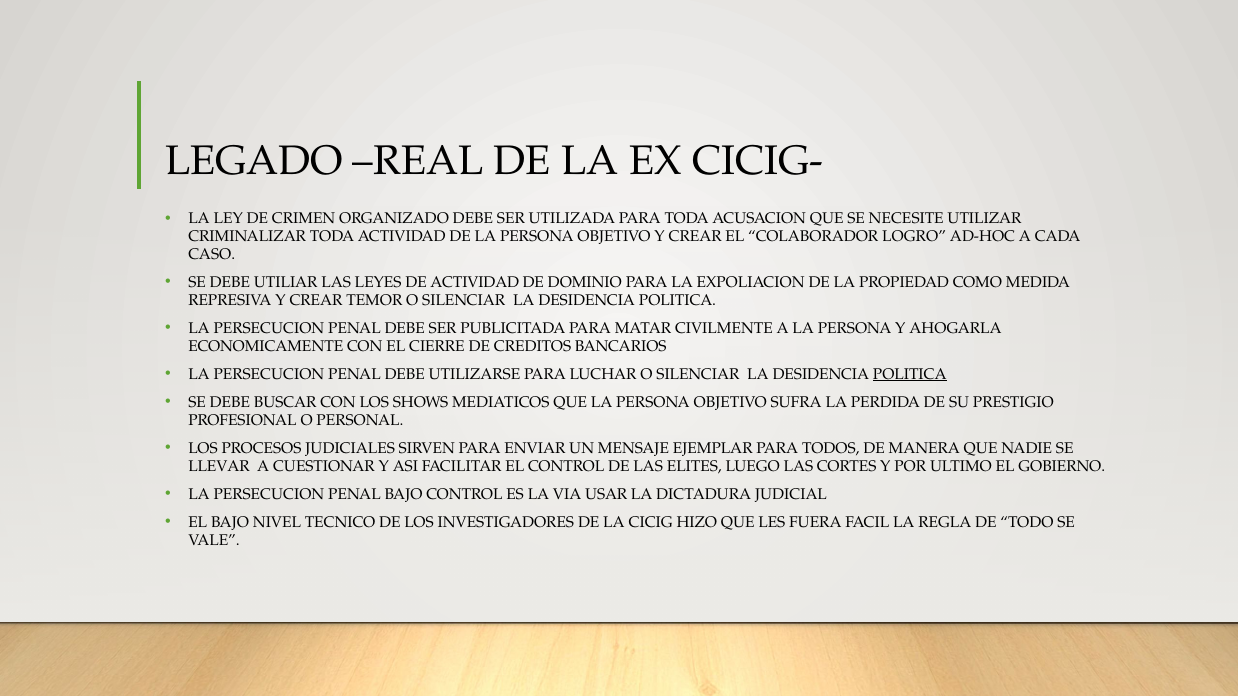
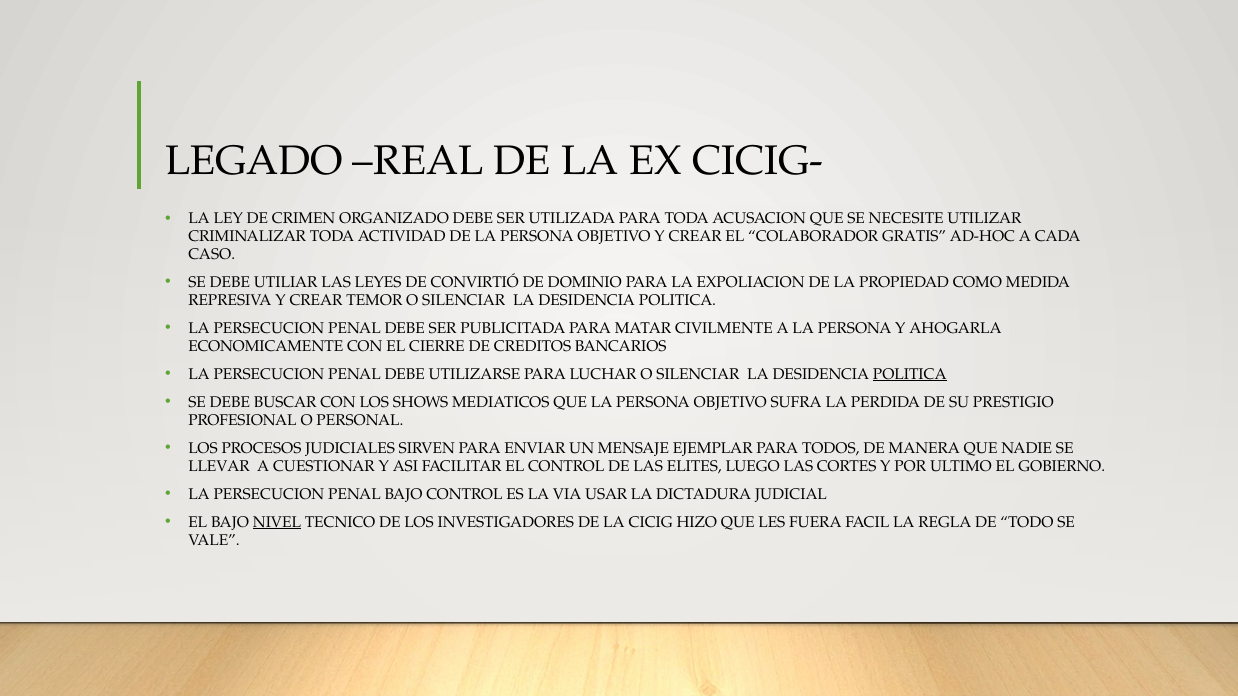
LOGRO: LOGRO -> GRATIS
DE ACTIVIDAD: ACTIVIDAD -> CONVIRTIÓ
NIVEL underline: none -> present
